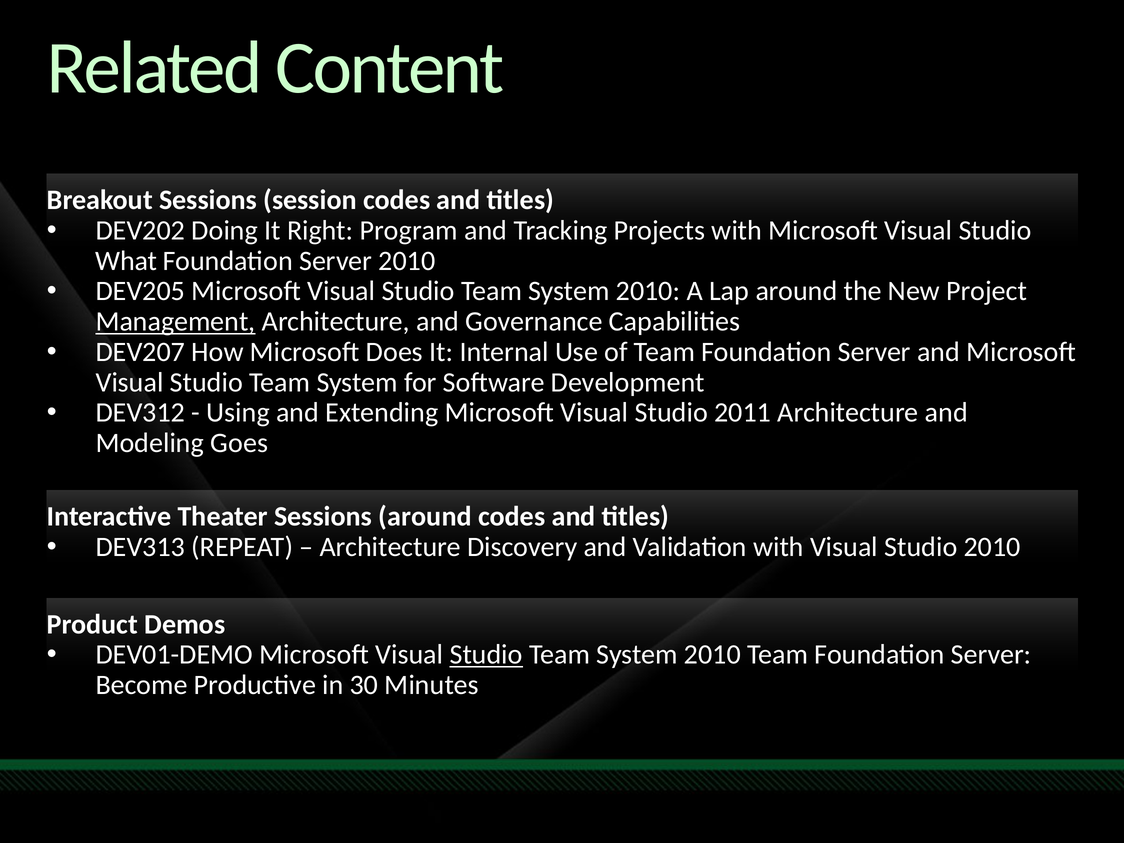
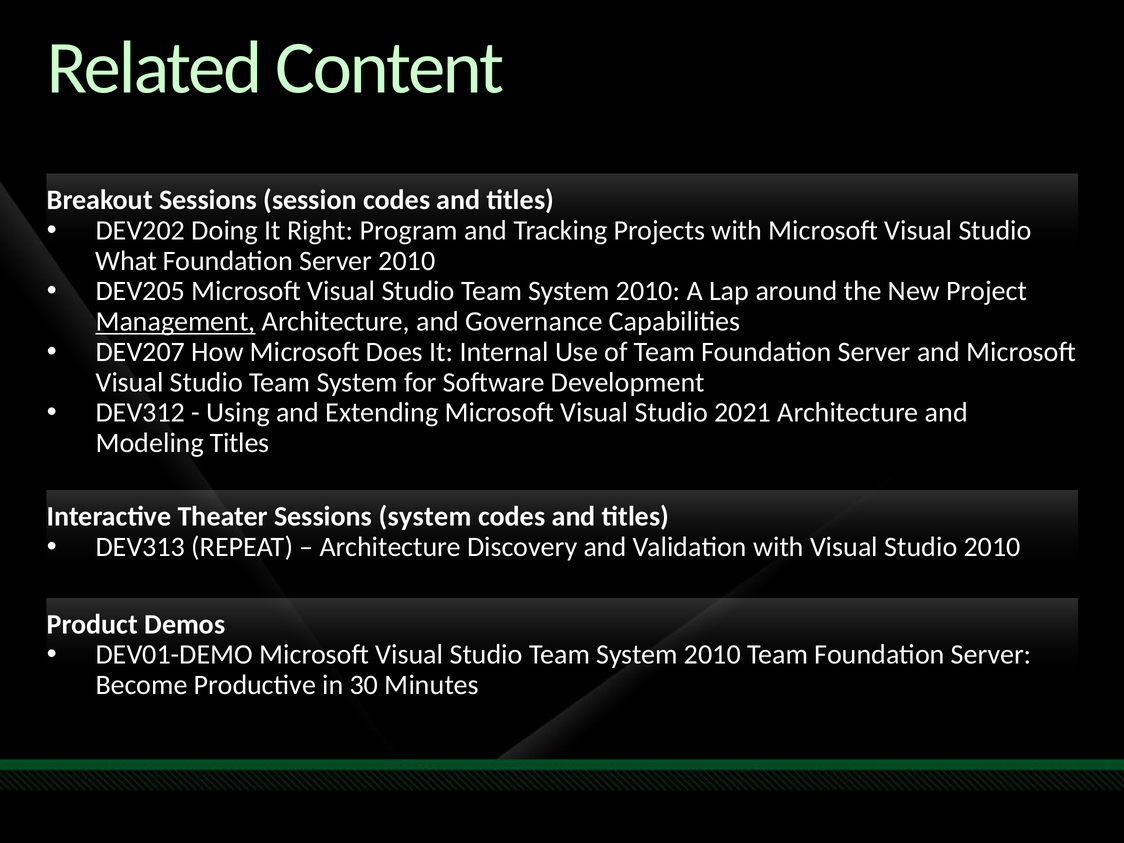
2011: 2011 -> 2021
Modeling Goes: Goes -> Titles
Sessions around: around -> system
Studio at (486, 655) underline: present -> none
